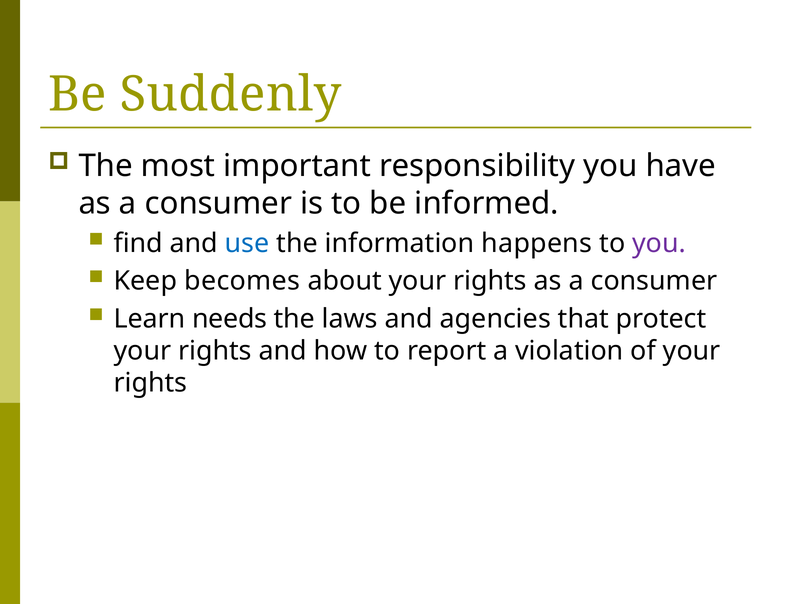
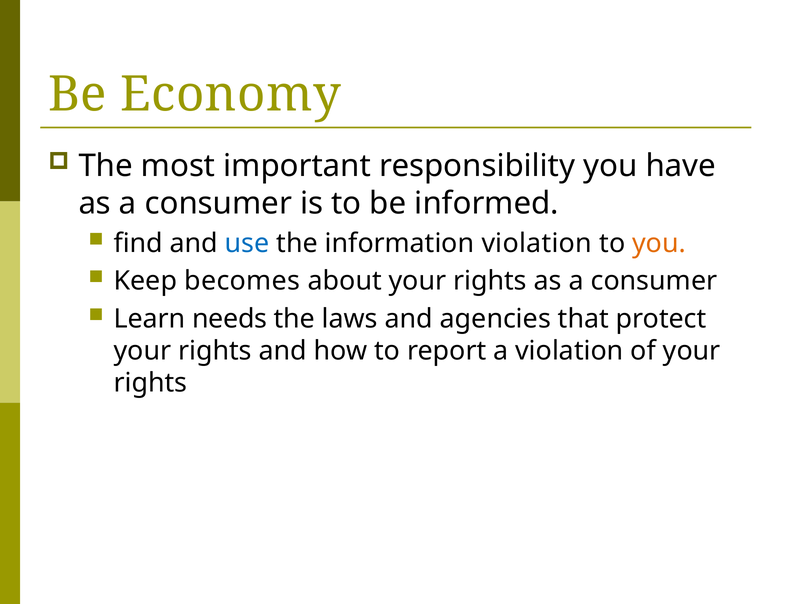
Suddenly: Suddenly -> Economy
information happens: happens -> violation
you at (659, 243) colour: purple -> orange
